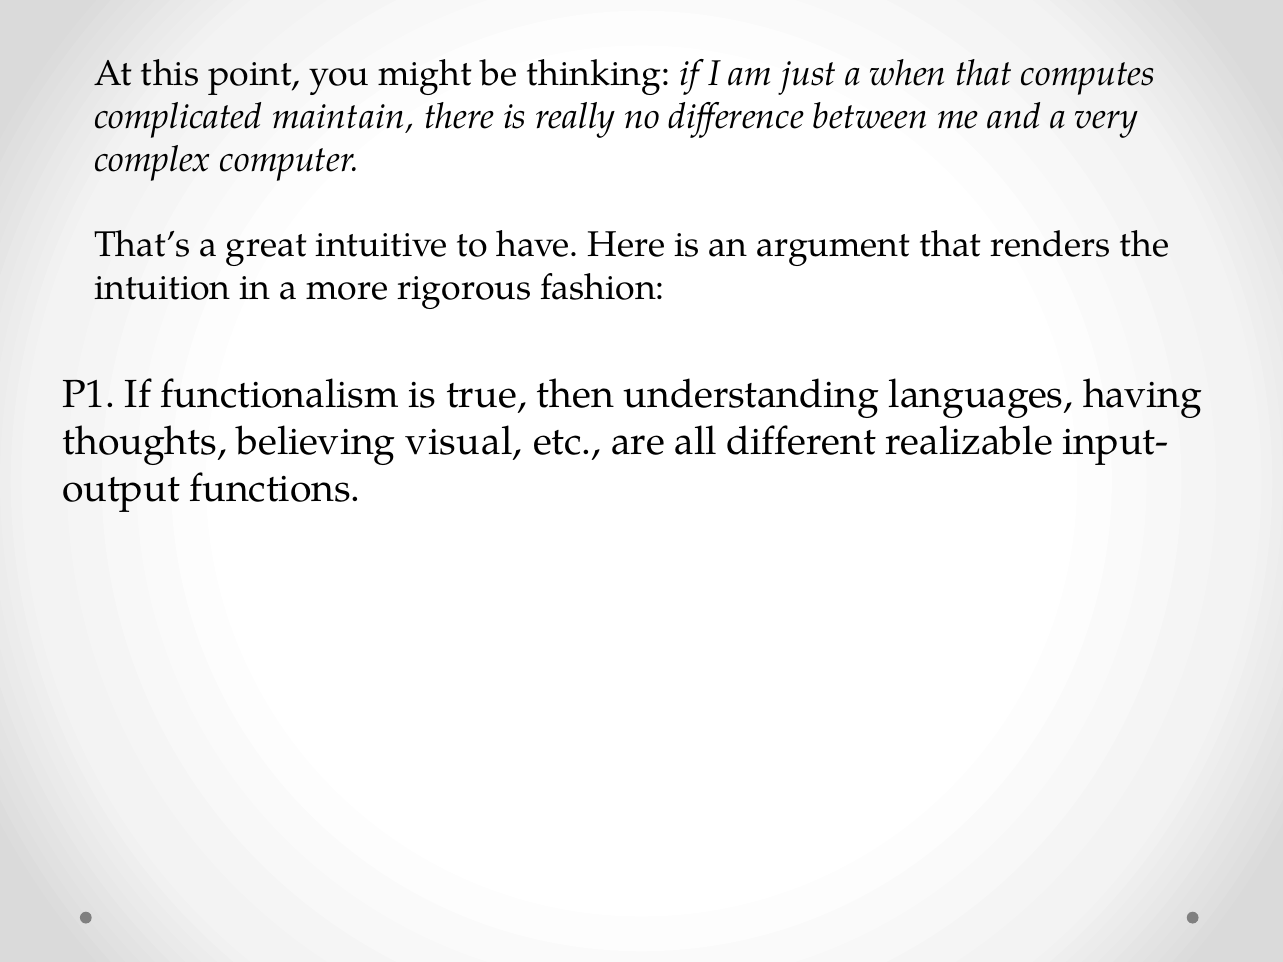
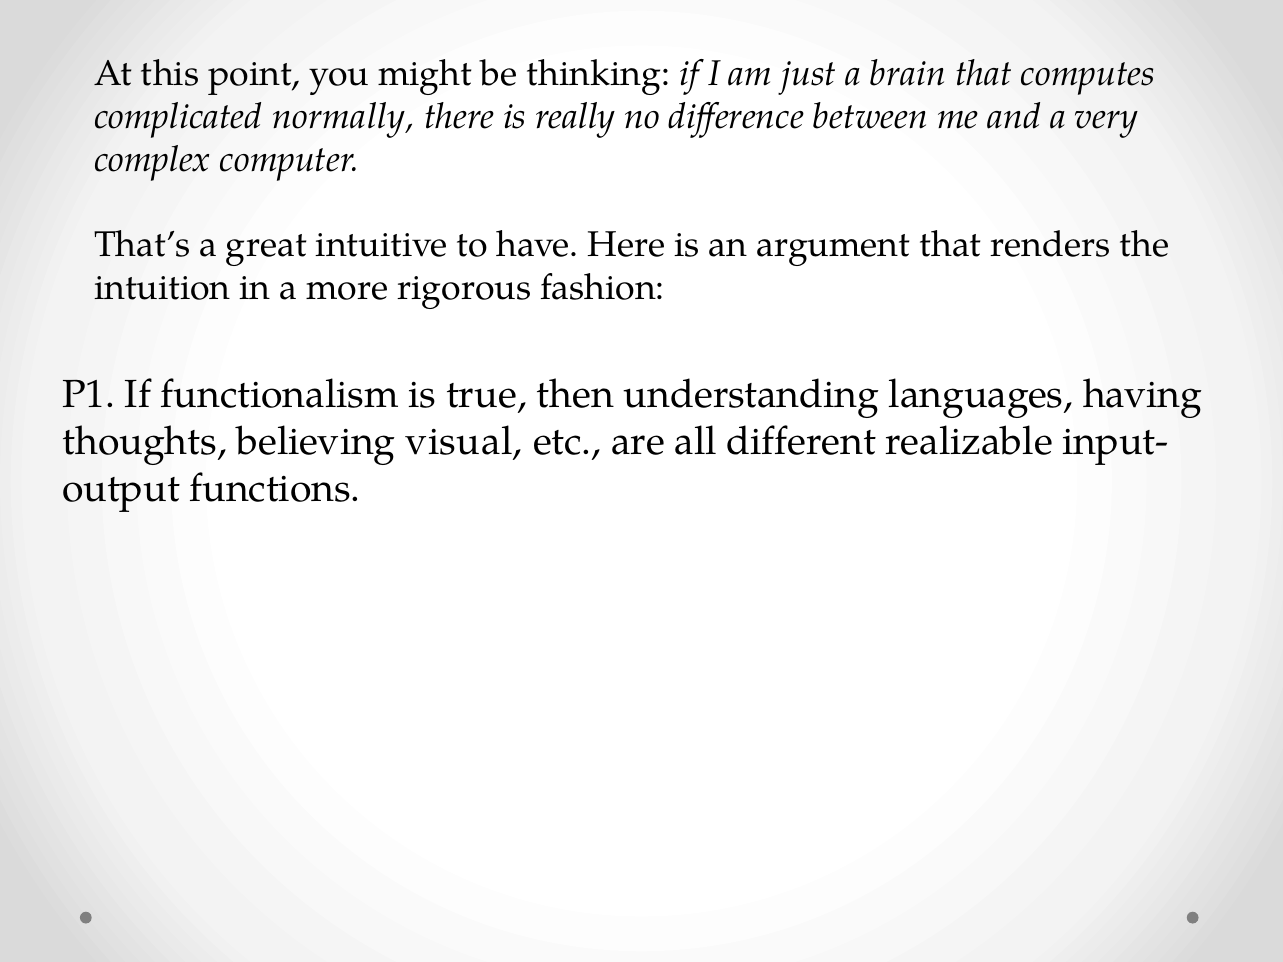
when: when -> brain
maintain: maintain -> normally
